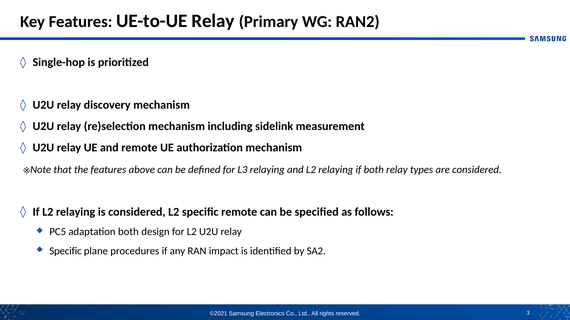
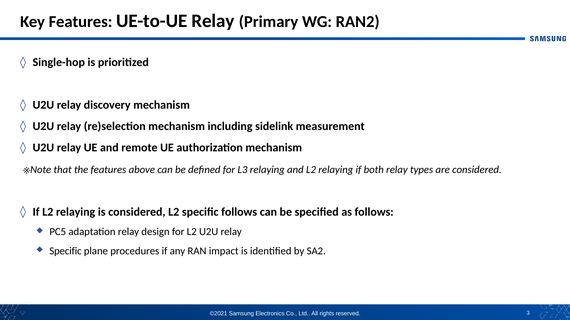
specific remote: remote -> follows
adaptation both: both -> relay
